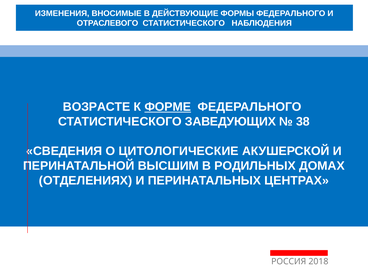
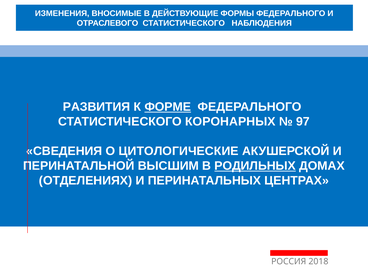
ВОЗРАСТЕ: ВОЗРАСТЕ -> РАЗВИТИЯ
ЗАВЕДУЮЩИХ: ЗАВЕДУЮЩИХ -> КОРОНАРНЫХ
38: 38 -> 97
РОДИЛЬНЫХ underline: none -> present
